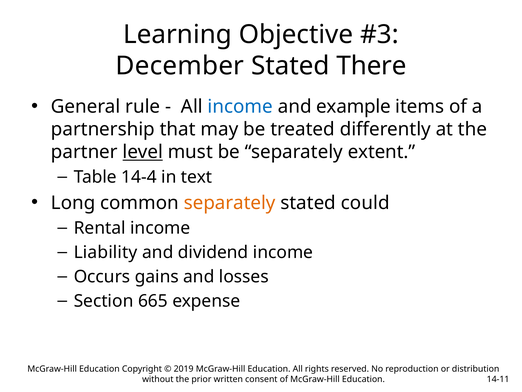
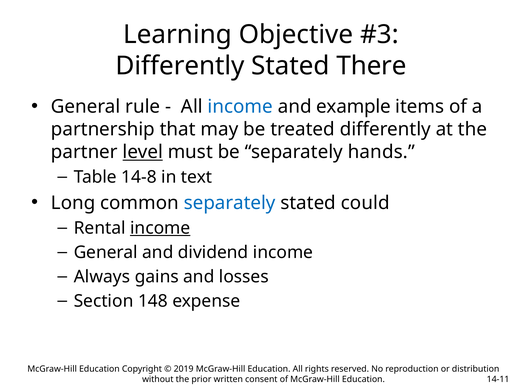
December at (180, 66): December -> Differently
extent: extent -> hands
14-4: 14-4 -> 14-8
separately at (230, 203) colour: orange -> blue
income at (160, 228) underline: none -> present
Liability at (106, 252): Liability -> General
Occurs: Occurs -> Always
665: 665 -> 148
